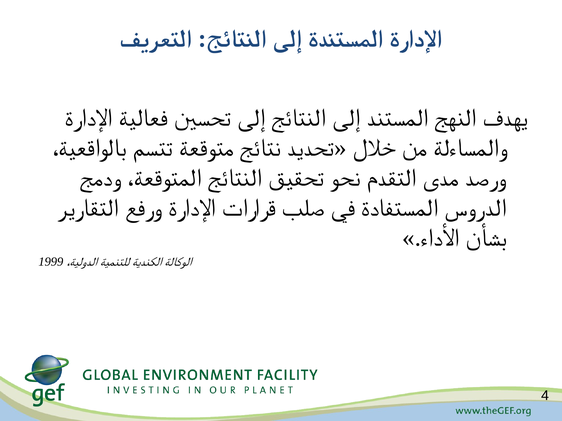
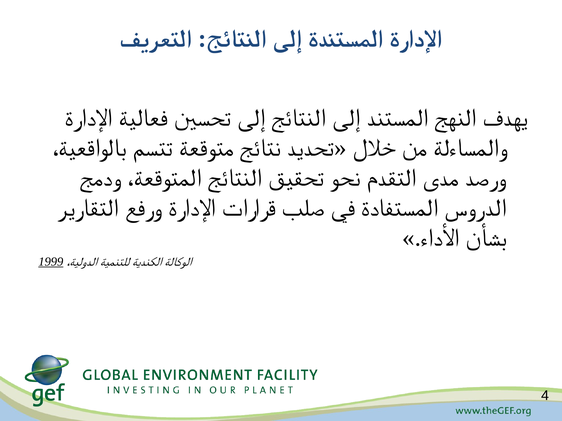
1999 underline: none -> present
